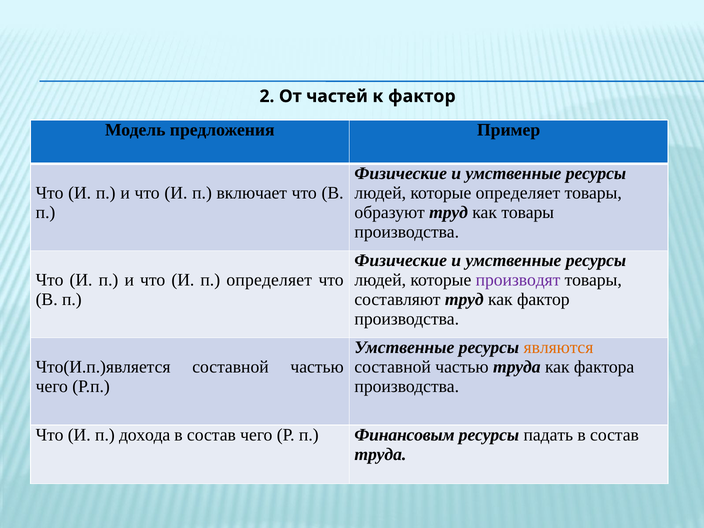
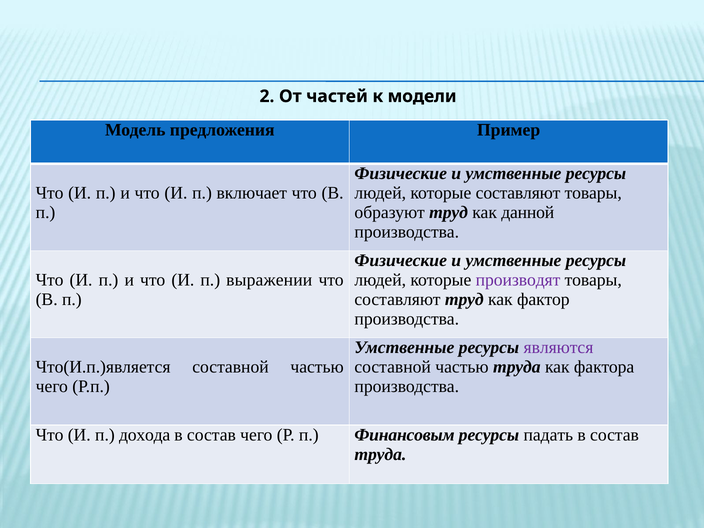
к фактор: фактор -> модели
которые определяет: определяет -> составляют
как товары: товары -> данной
п определяет: определяет -> выражении
являются colour: orange -> purple
